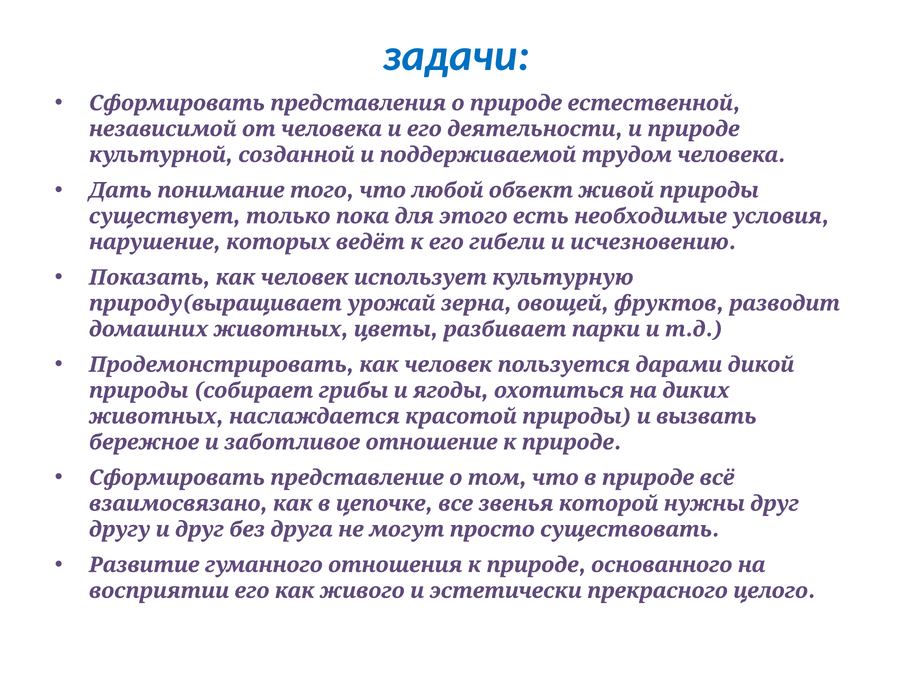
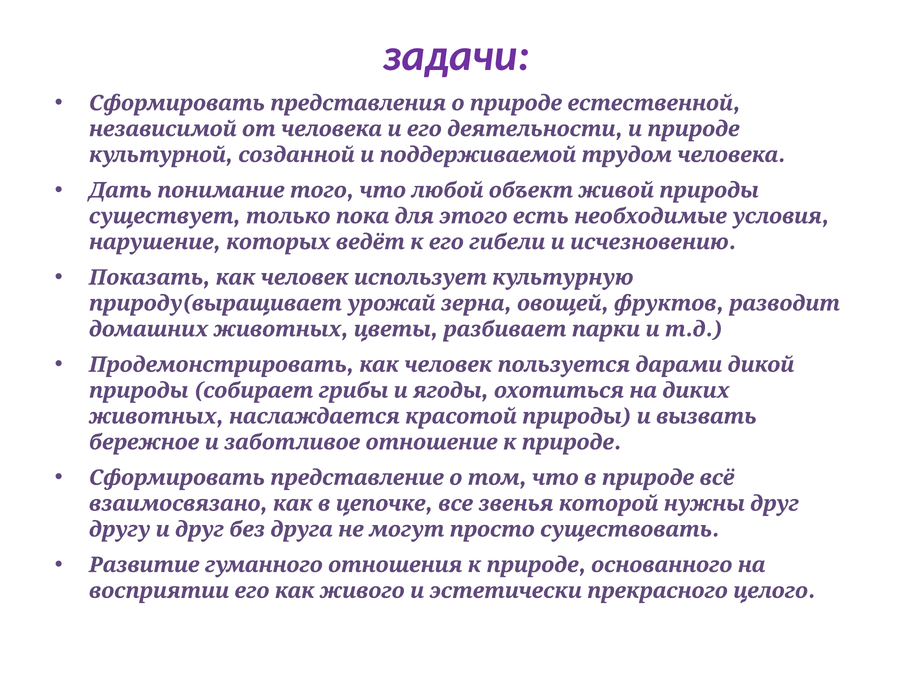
задачи colour: blue -> purple
